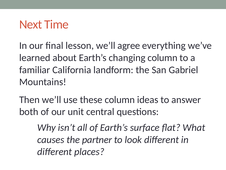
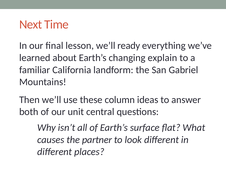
agree: agree -> ready
changing column: column -> explain
